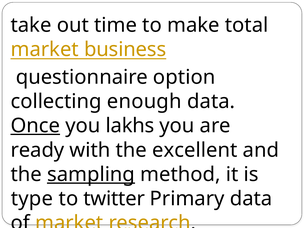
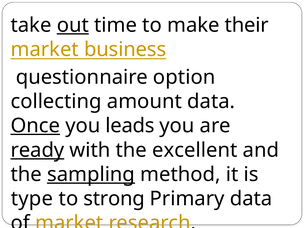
out underline: none -> present
total: total -> their
enough: enough -> amount
lakhs: lakhs -> leads
ready underline: none -> present
twitter: twitter -> strong
